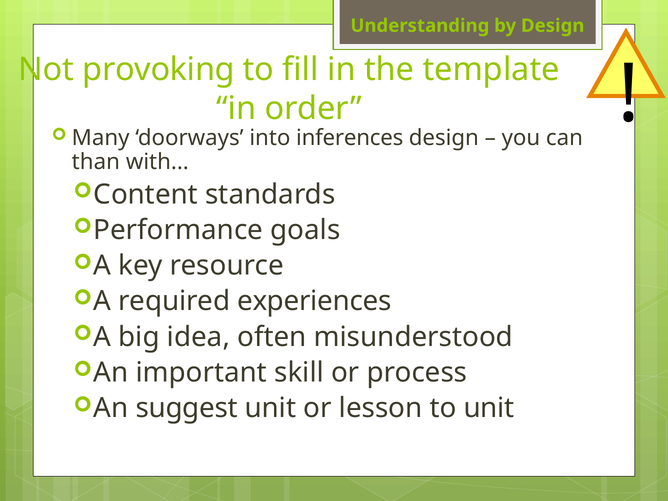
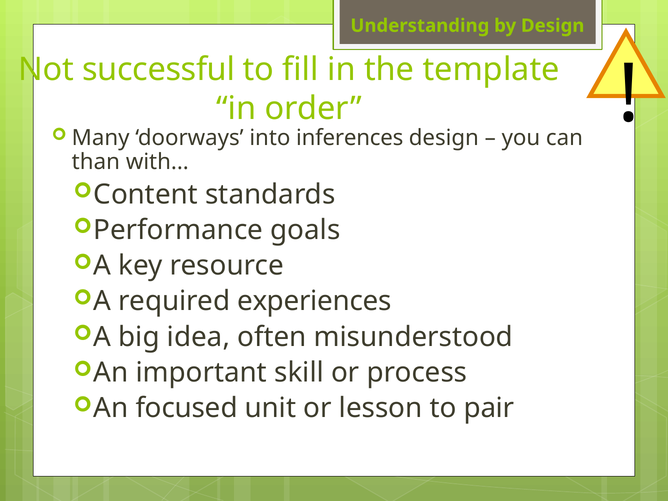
provoking: provoking -> successful
suggest: suggest -> focused
to unit: unit -> pair
